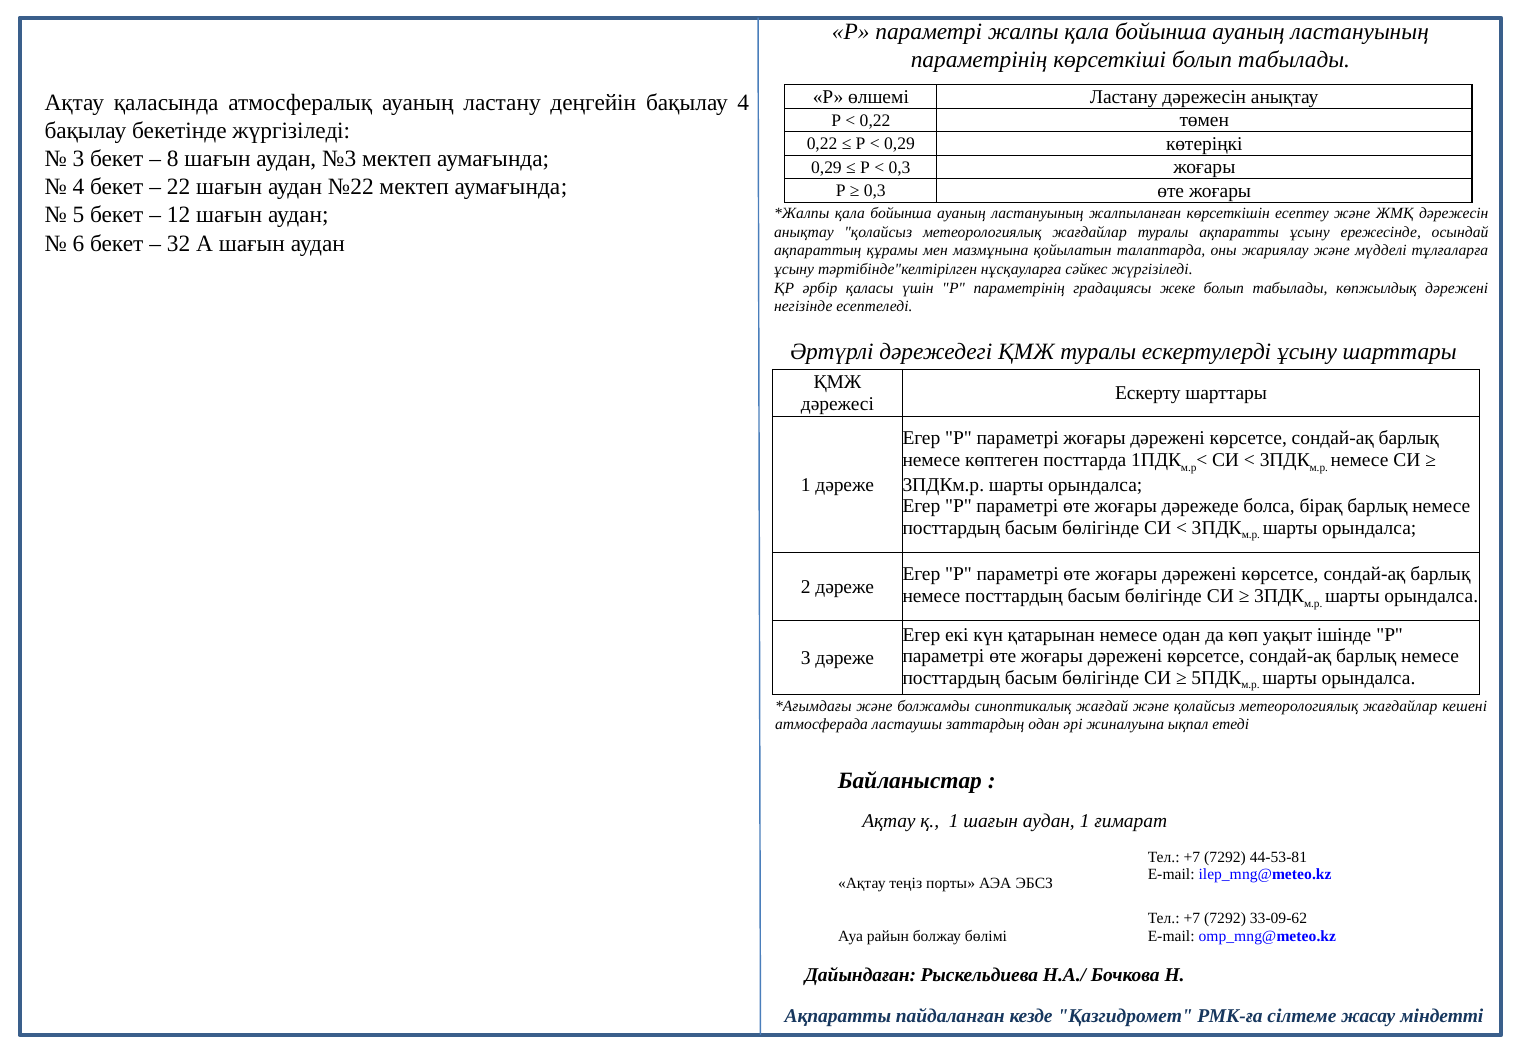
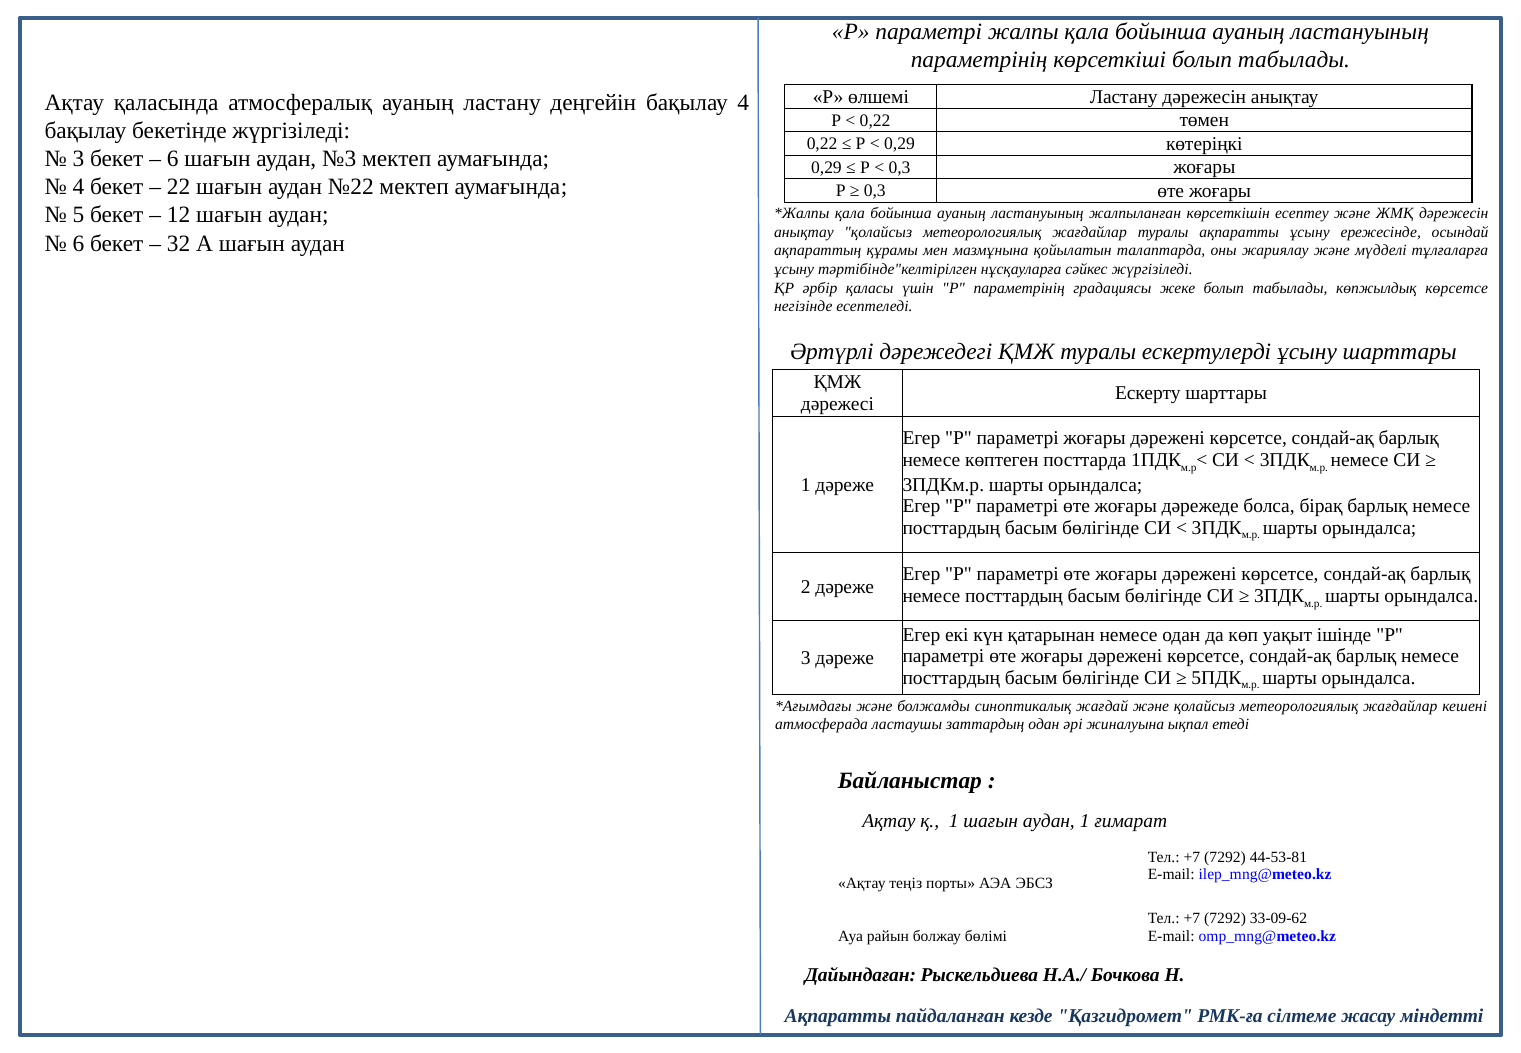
8 at (173, 159): 8 -> 6
көпжылдық дәрежені: дәрежені -> көрсетсе
